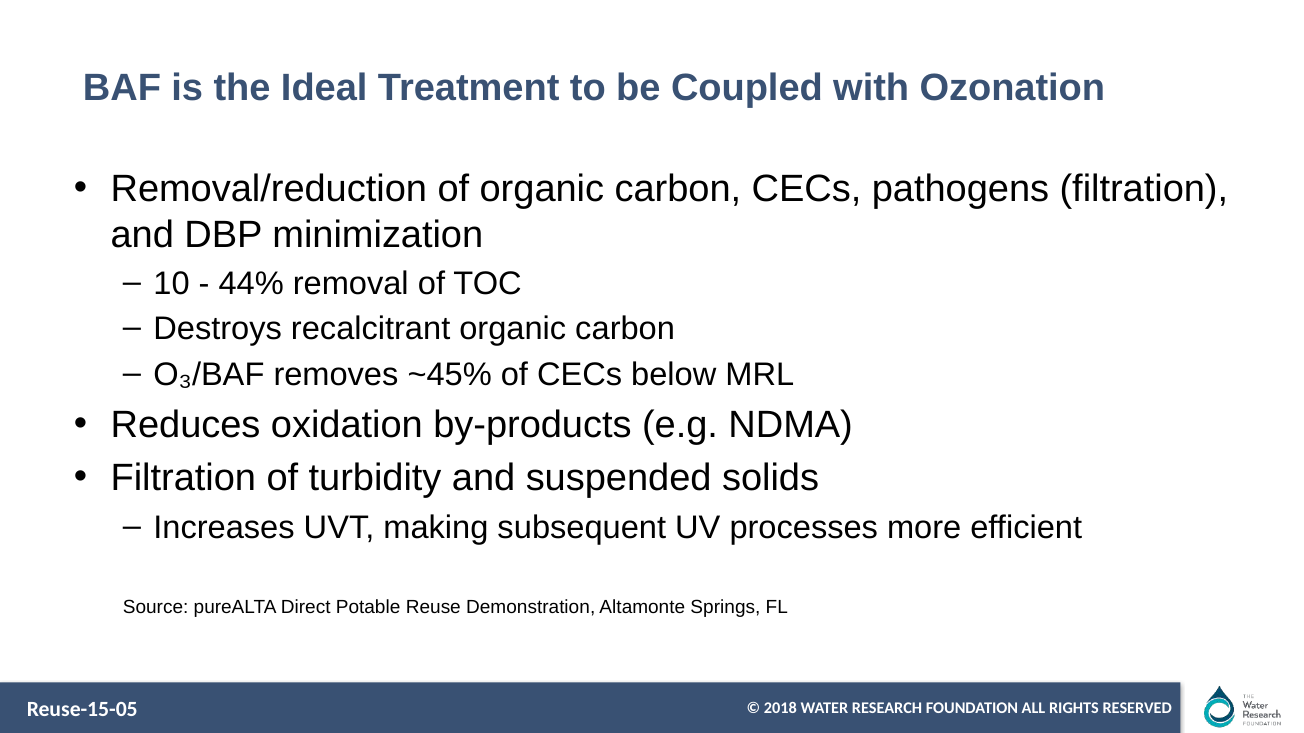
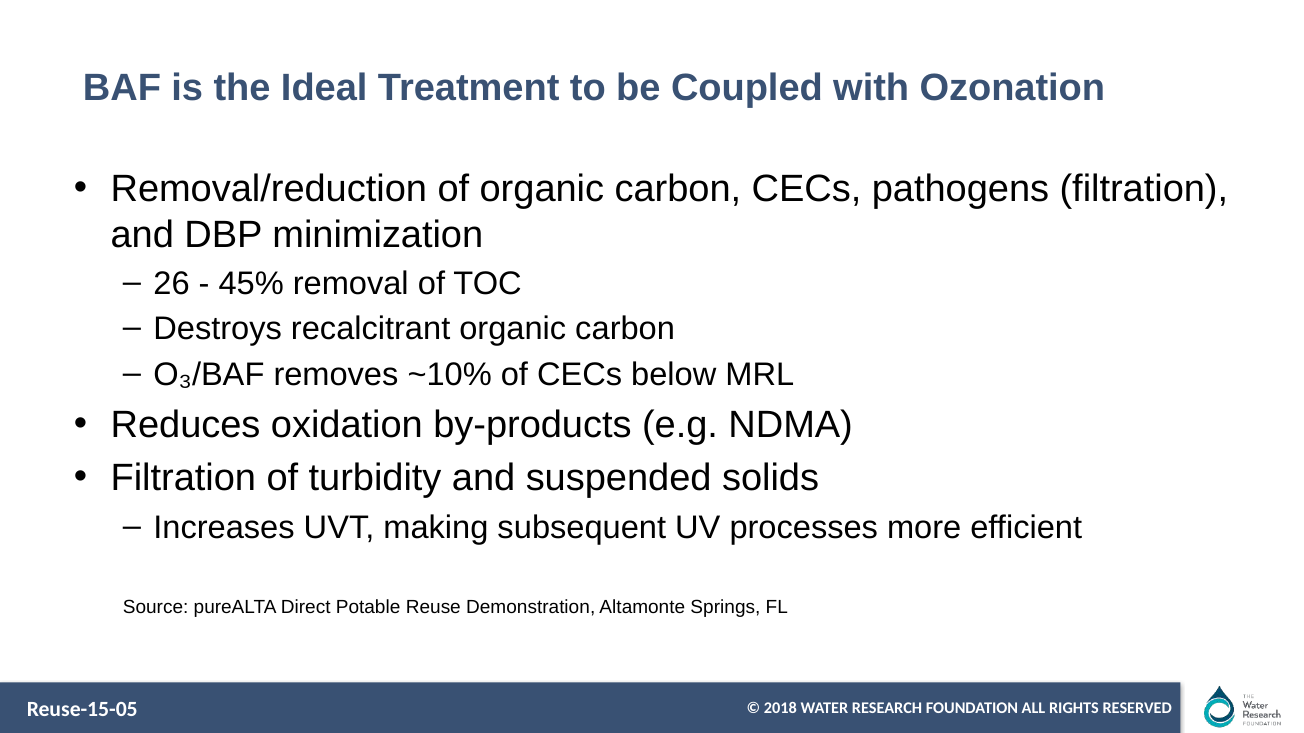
10: 10 -> 26
44%: 44% -> 45%
~45%: ~45% -> ~10%
